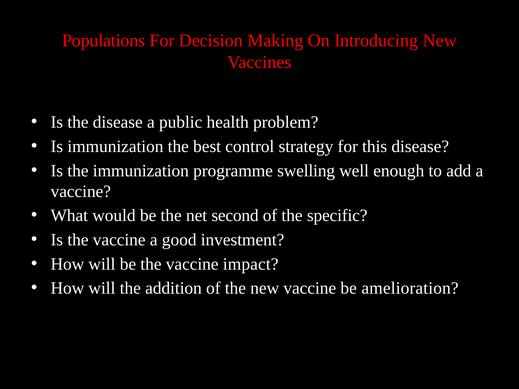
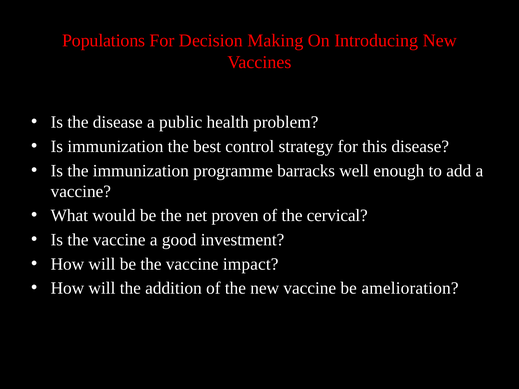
swelling: swelling -> barracks
second: second -> proven
specific: specific -> cervical
